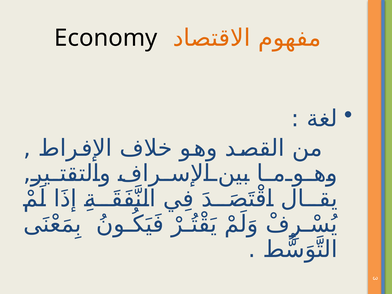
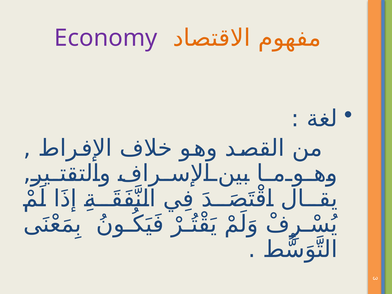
Economy colour: black -> purple
